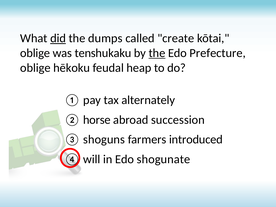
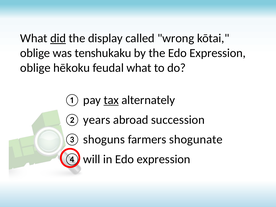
dumps: dumps -> display
create: create -> wrong
the at (157, 53) underline: present -> none
Prefecture at (218, 53): Prefecture -> Expression
feudal heap: heap -> what
tax underline: none -> present
horse: horse -> years
introduced: introduced -> shogunate
in Edo shogunate: shogunate -> expression
